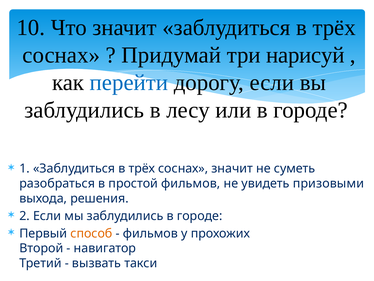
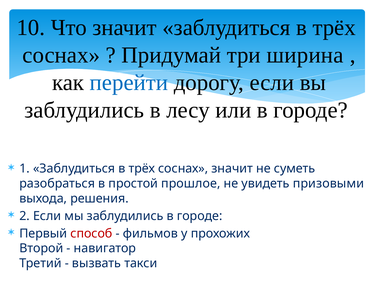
нарисуй: нарисуй -> ширина
простой фильмов: фильмов -> прошлое
способ colour: orange -> red
